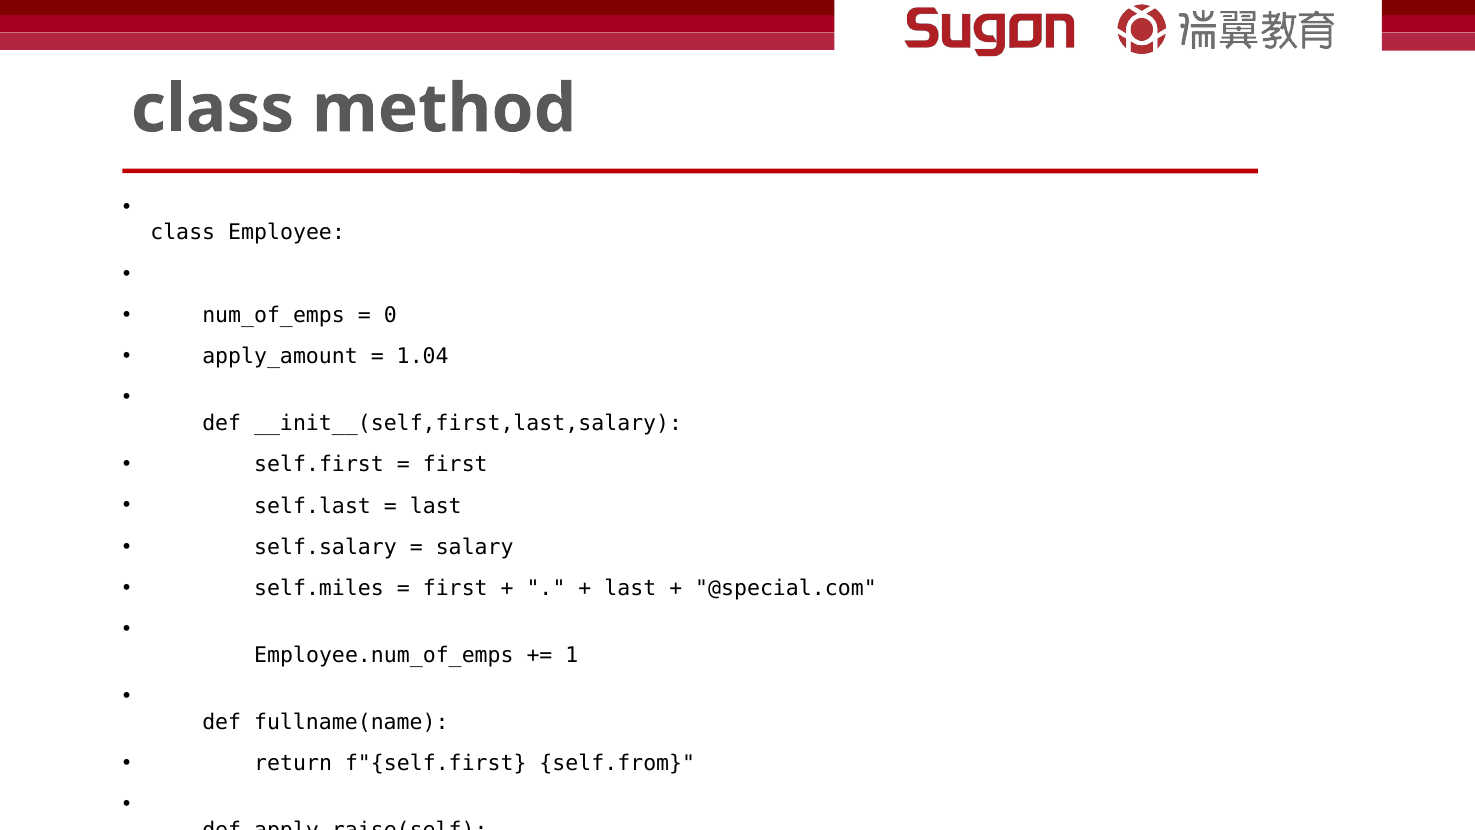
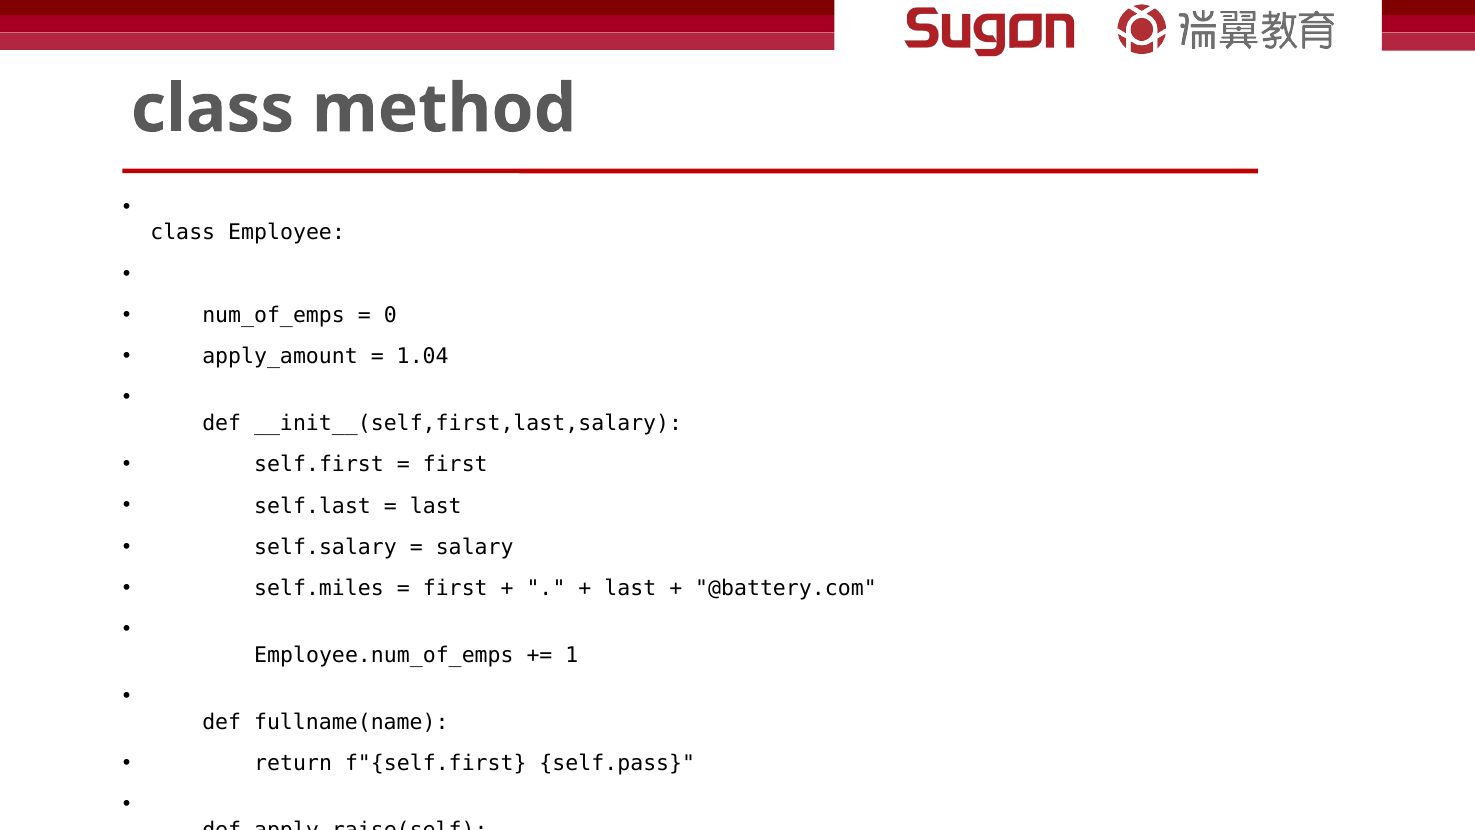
@special.com: @special.com -> @battery.com
self.from: self.from -> self.pass
